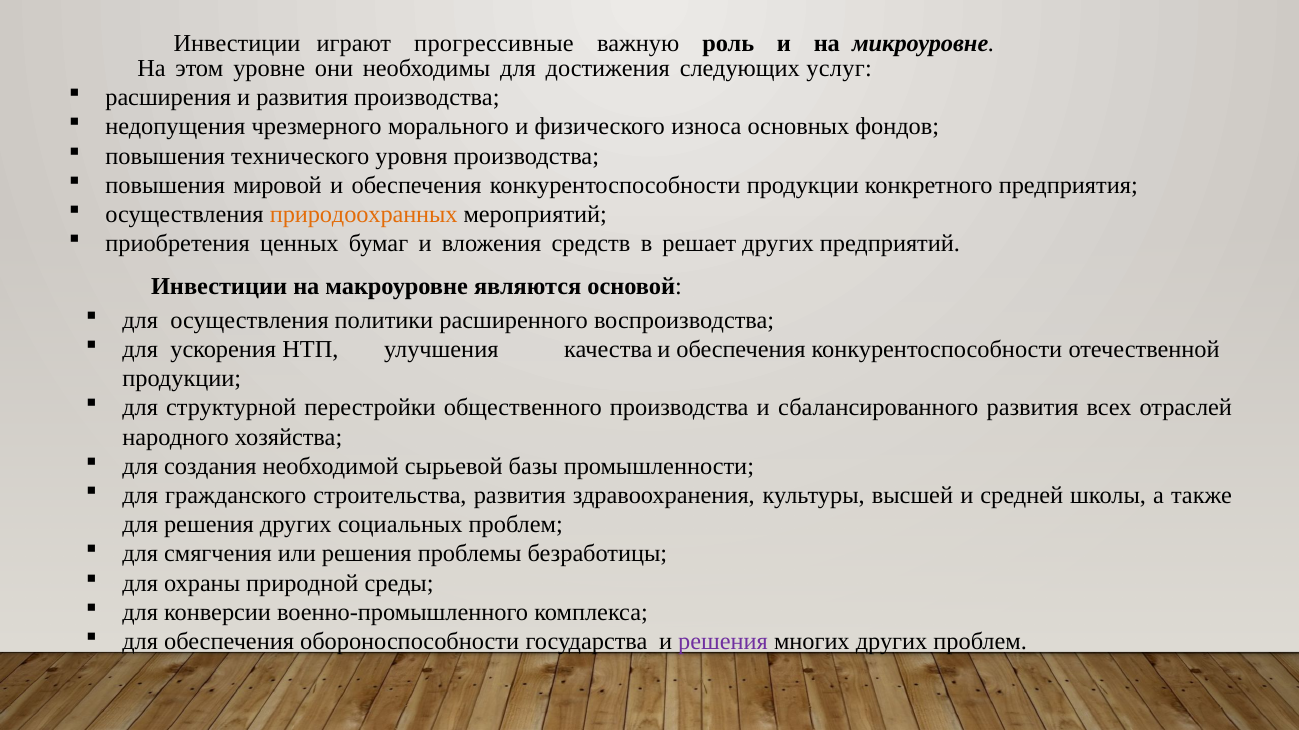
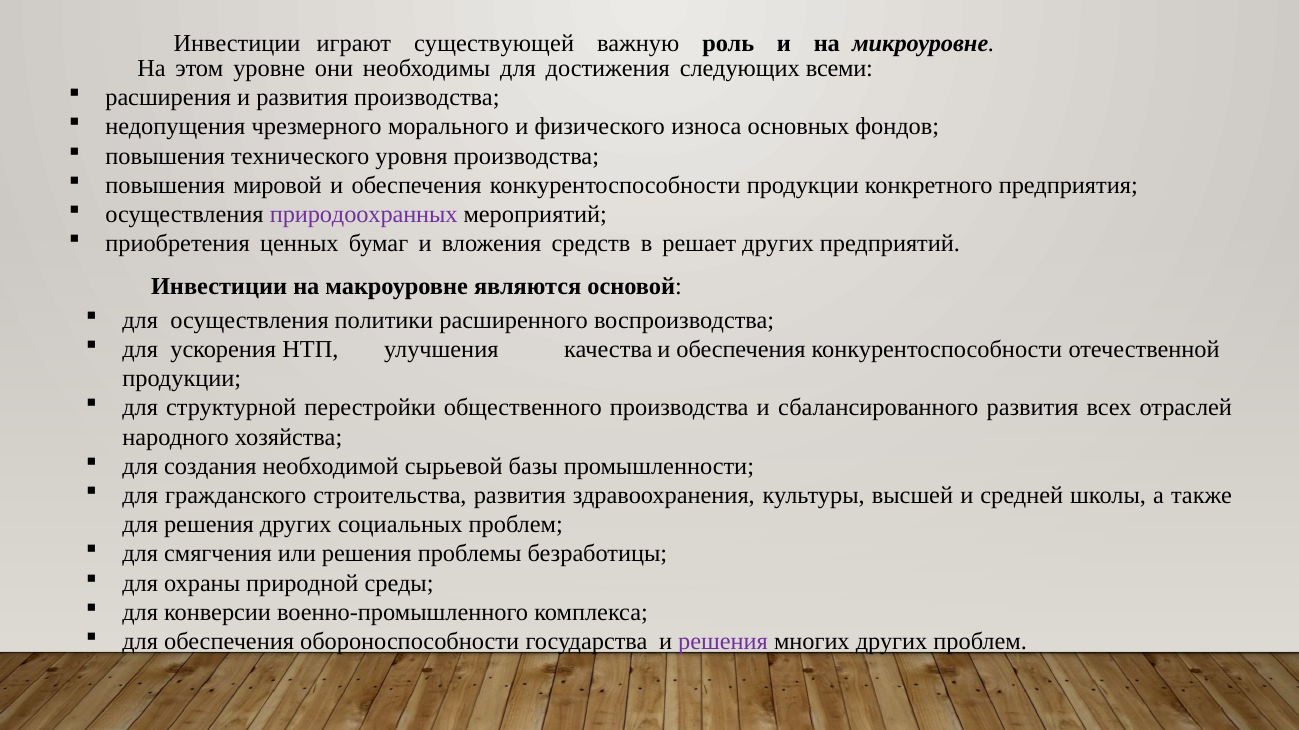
прогрессивные: прогрессивные -> существующей
услуг: услуг -> всеми
природоохранных colour: orange -> purple
